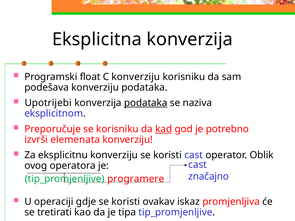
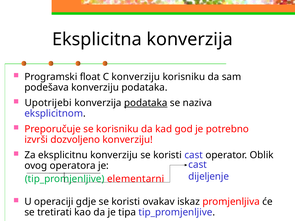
kad underline: present -> none
elemenata: elemenata -> dozvoljeno
značajno: značajno -> dijeljenje
programere: programere -> elementarni
